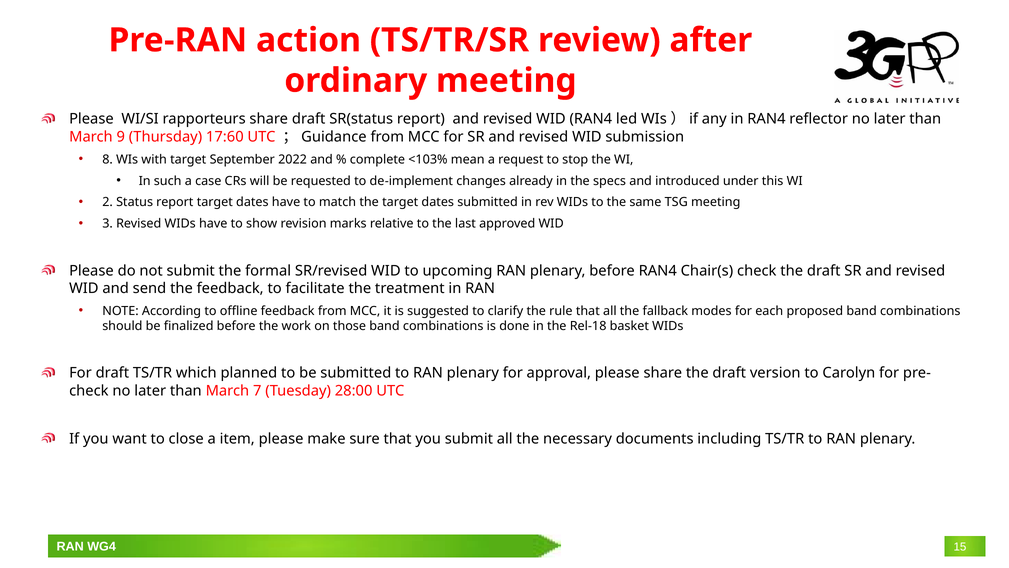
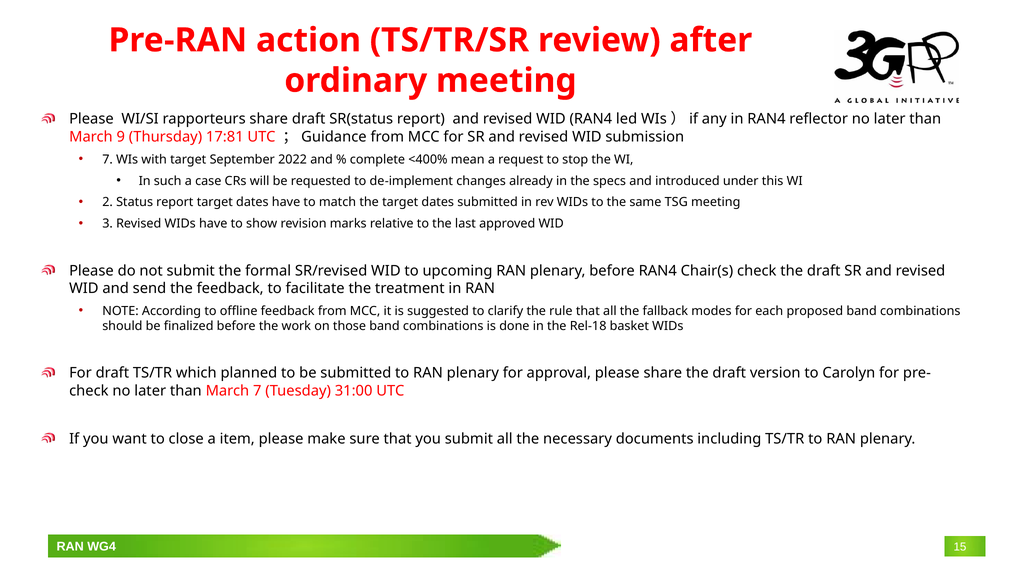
17:60: 17:60 -> 17:81
8 at (108, 159): 8 -> 7
<103%: <103% -> <400%
28:00: 28:00 -> 31:00
